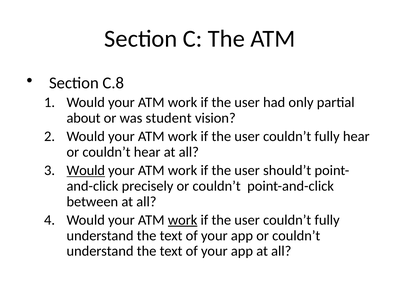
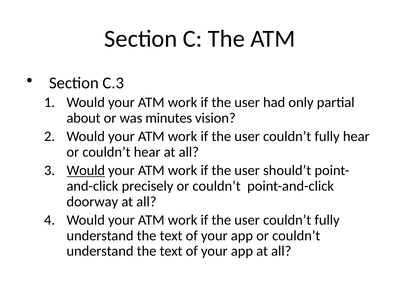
C.8: C.8 -> C.3
student: student -> minutes
between: between -> doorway
work at (183, 220) underline: present -> none
